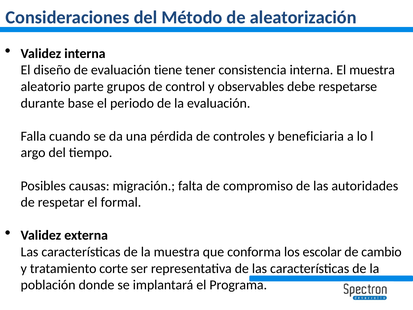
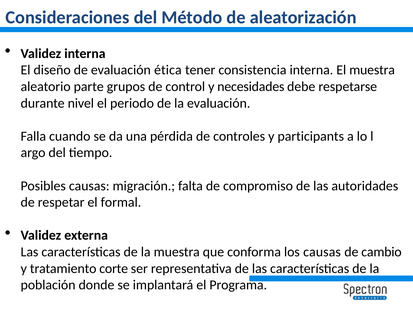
tiene: tiene -> ética
observables: observables -> necesidades
base: base -> nivel
beneficiaria: beneficiaria -> participants
los escolar: escolar -> causas
